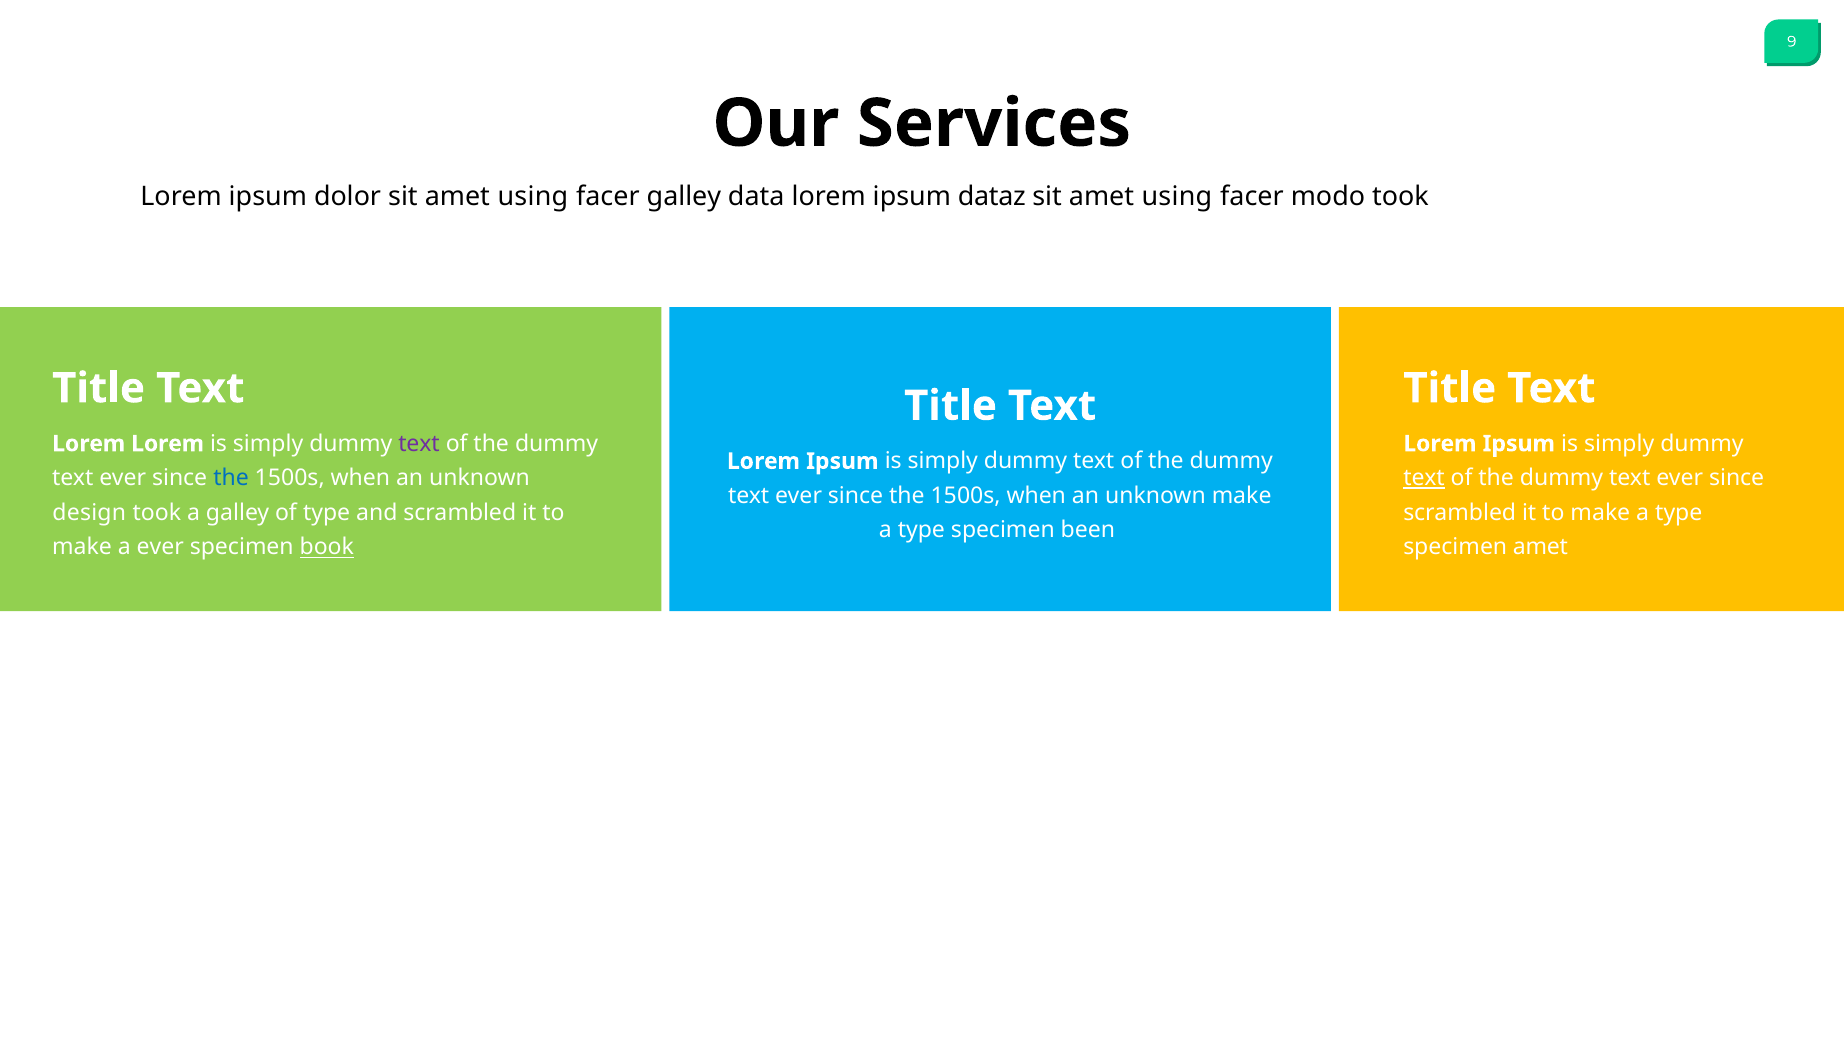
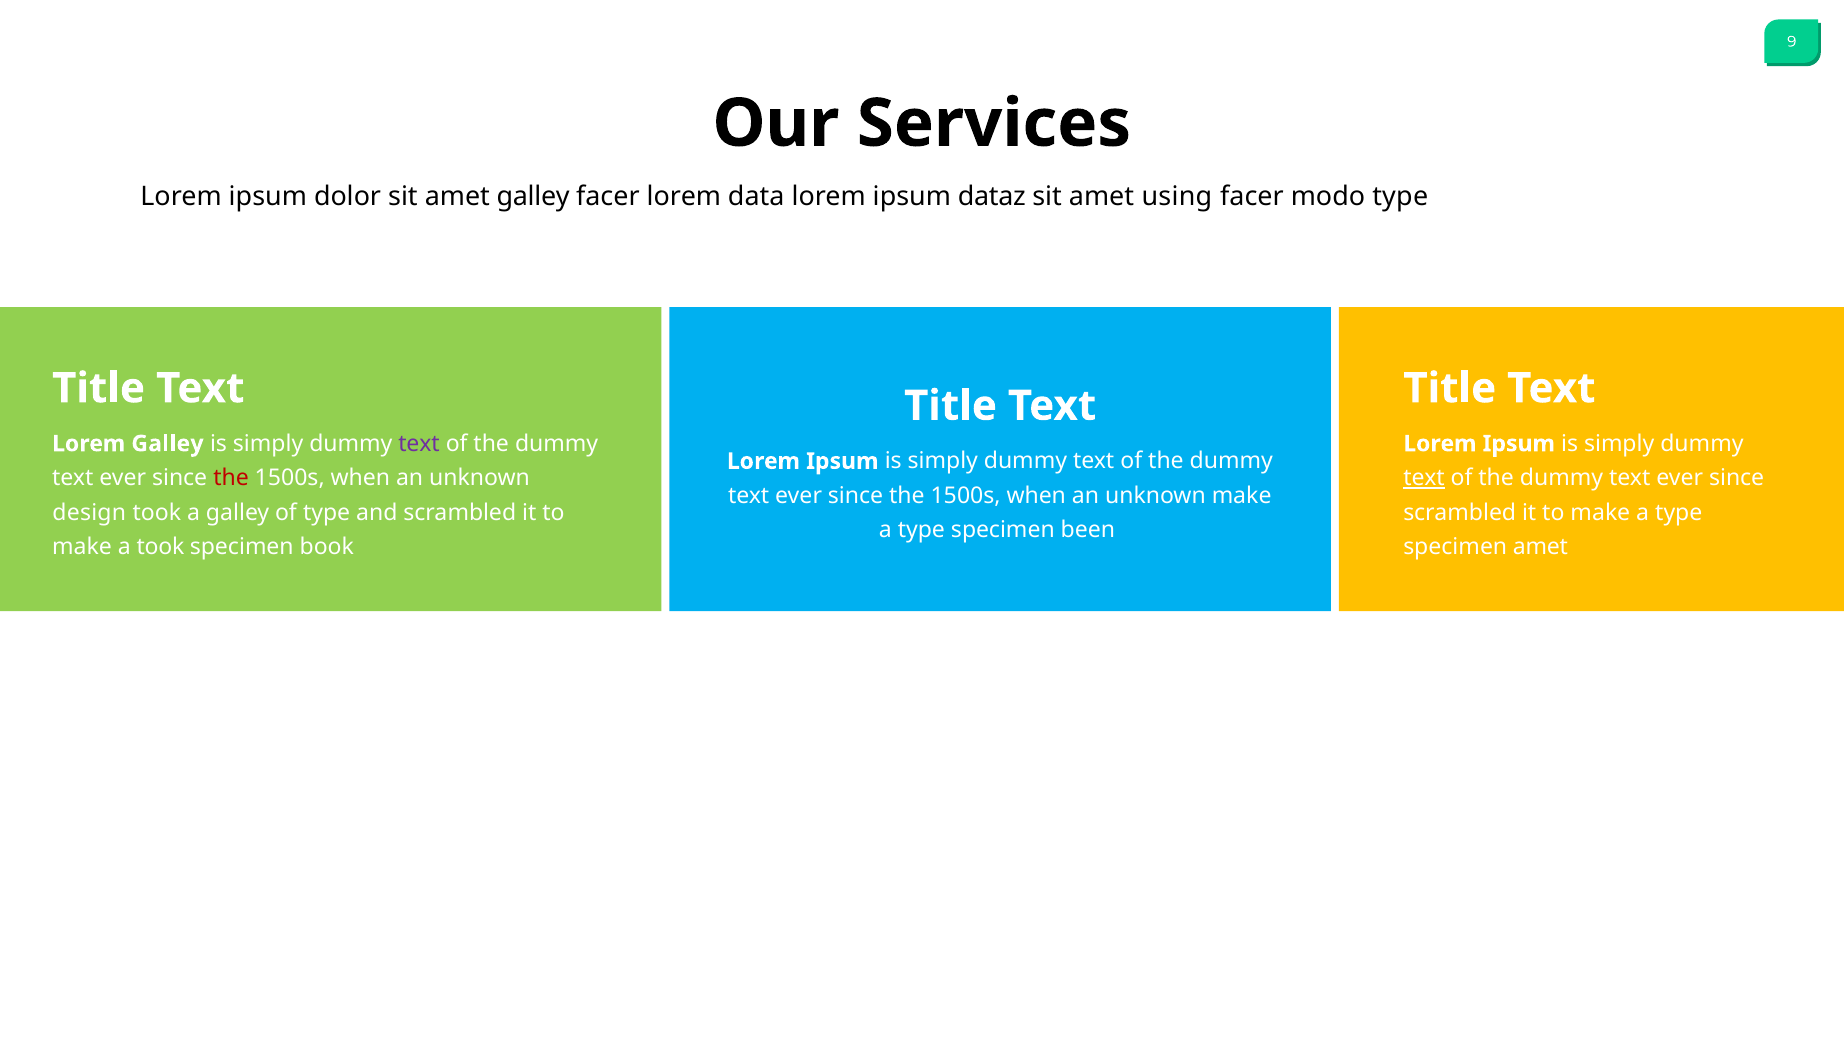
dolor sit amet using: using -> galley
facer galley: galley -> lorem
modo took: took -> type
Lorem Lorem: Lorem -> Galley
the at (231, 478) colour: blue -> red
a ever: ever -> took
book underline: present -> none
